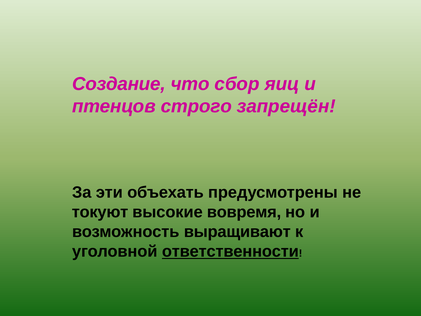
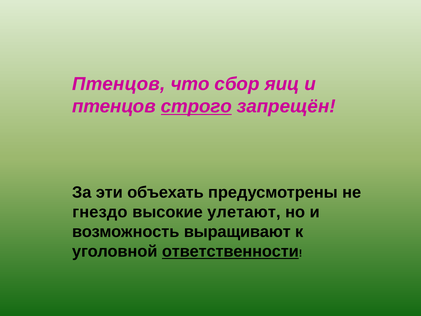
Создание at (119, 84): Создание -> Птенцов
строго underline: none -> present
токуют: токуют -> гнездо
вовремя: вовремя -> улетают
